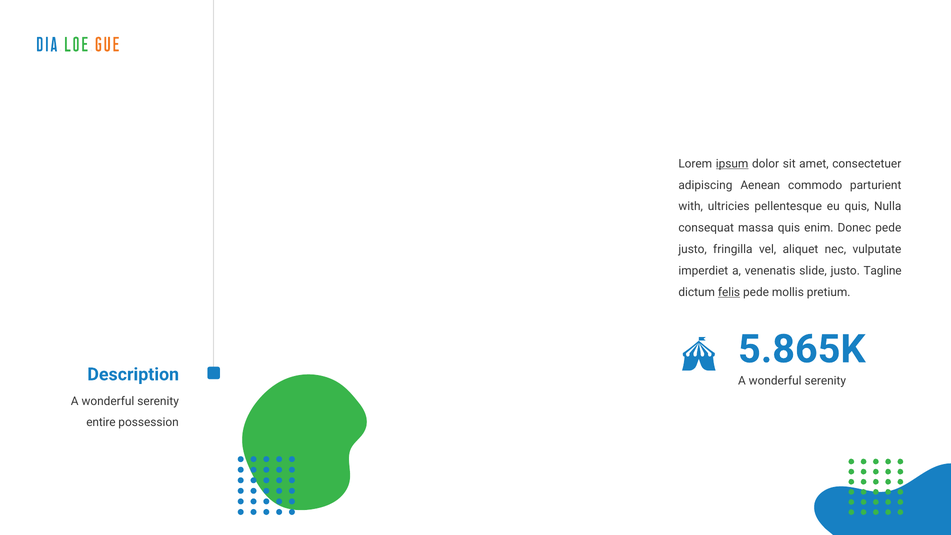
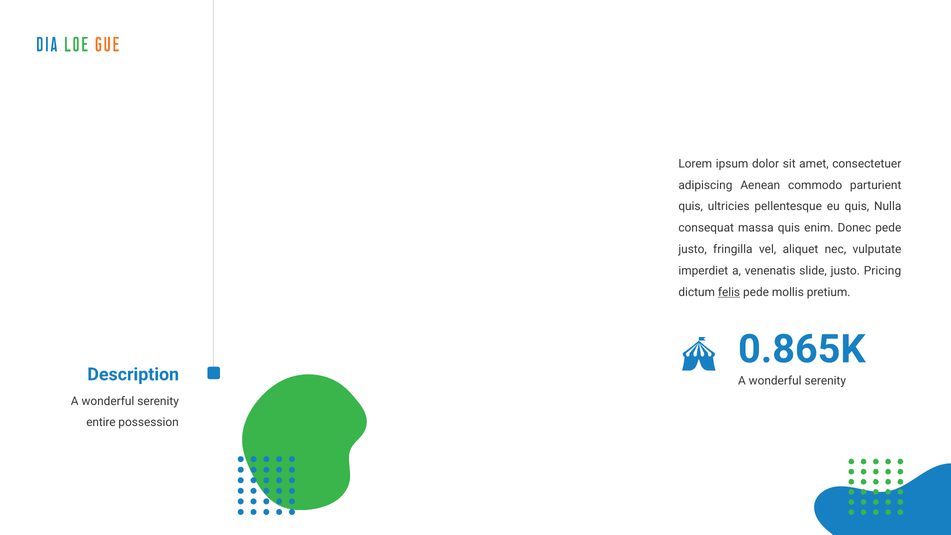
ipsum underline: present -> none
with at (691, 207): with -> quis
Tagline: Tagline -> Pricing
5.865K: 5.865K -> 0.865K
